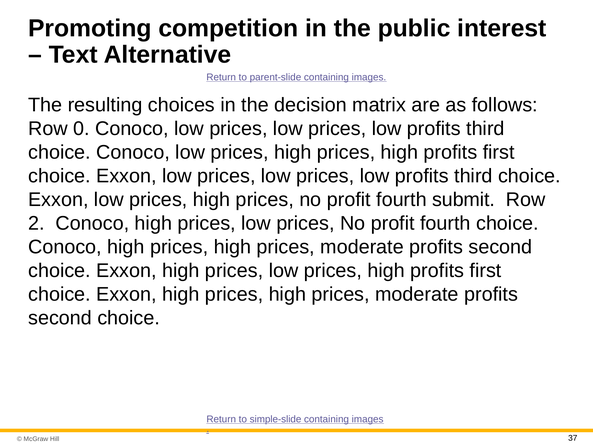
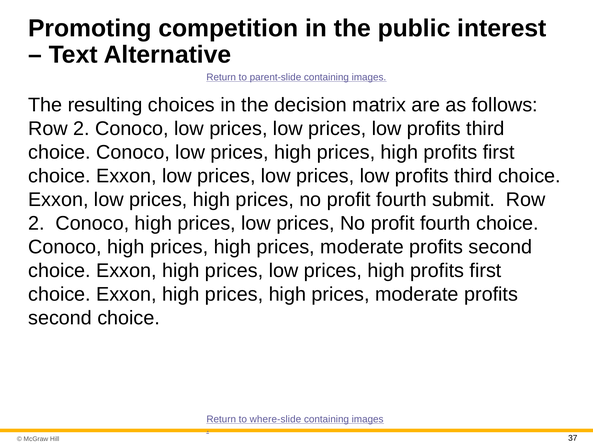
0 at (81, 129): 0 -> 2
simple-slide: simple-slide -> where-slide
